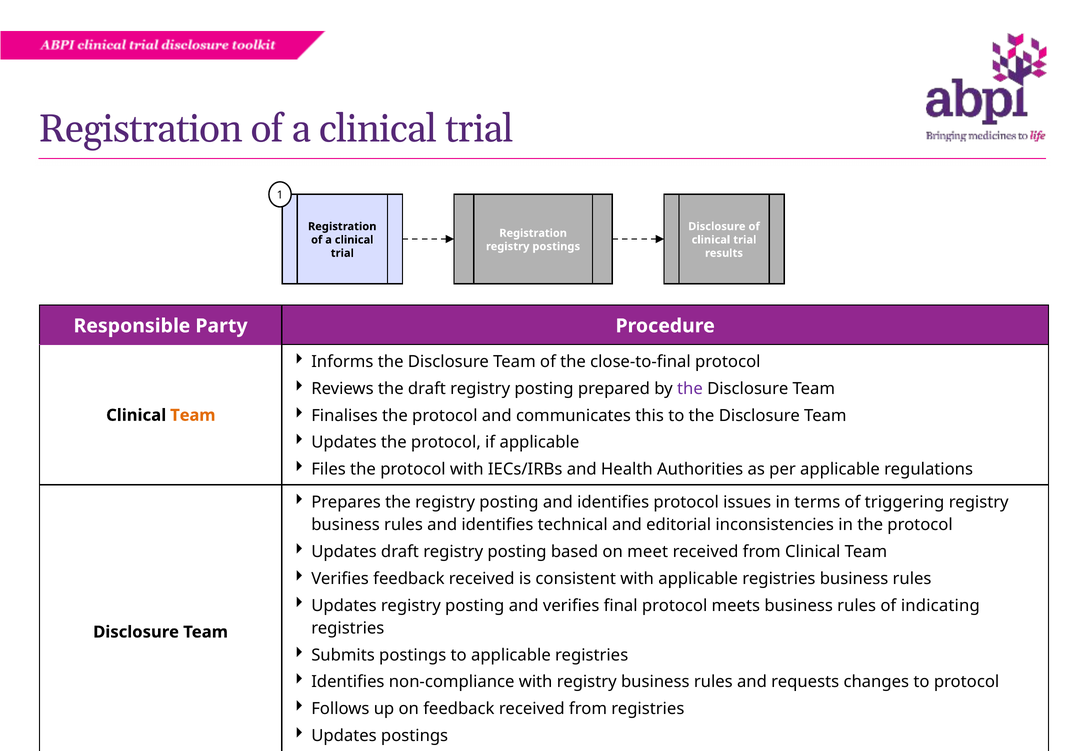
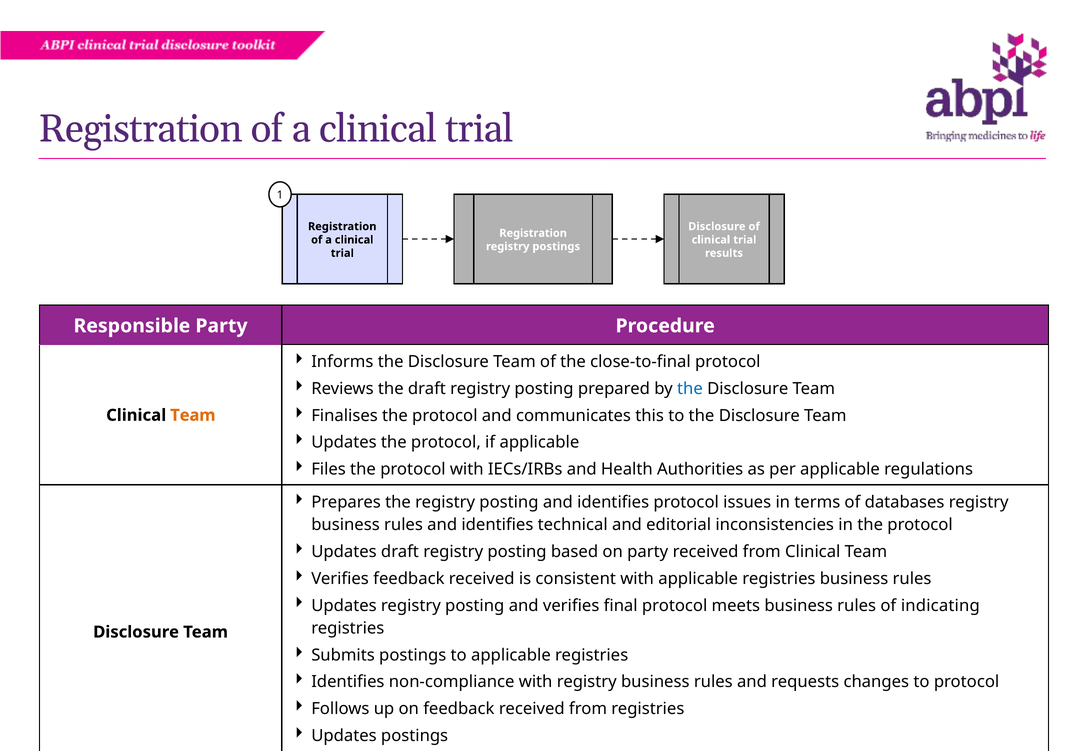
the at (690, 389) colour: purple -> blue
triggering: triggering -> databases
on meet: meet -> party
